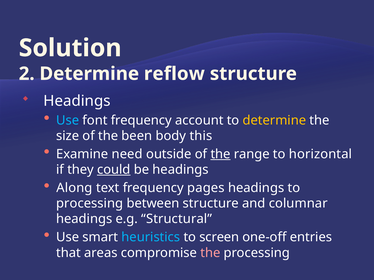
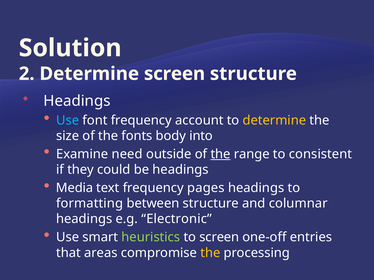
Determine reflow: reflow -> screen
been: been -> fonts
this: this -> into
horizontal: horizontal -> consistent
could underline: present -> none
Along: Along -> Media
processing at (90, 204): processing -> formatting
Structural: Structural -> Electronic
heuristics colour: light blue -> light green
the at (210, 253) colour: pink -> yellow
